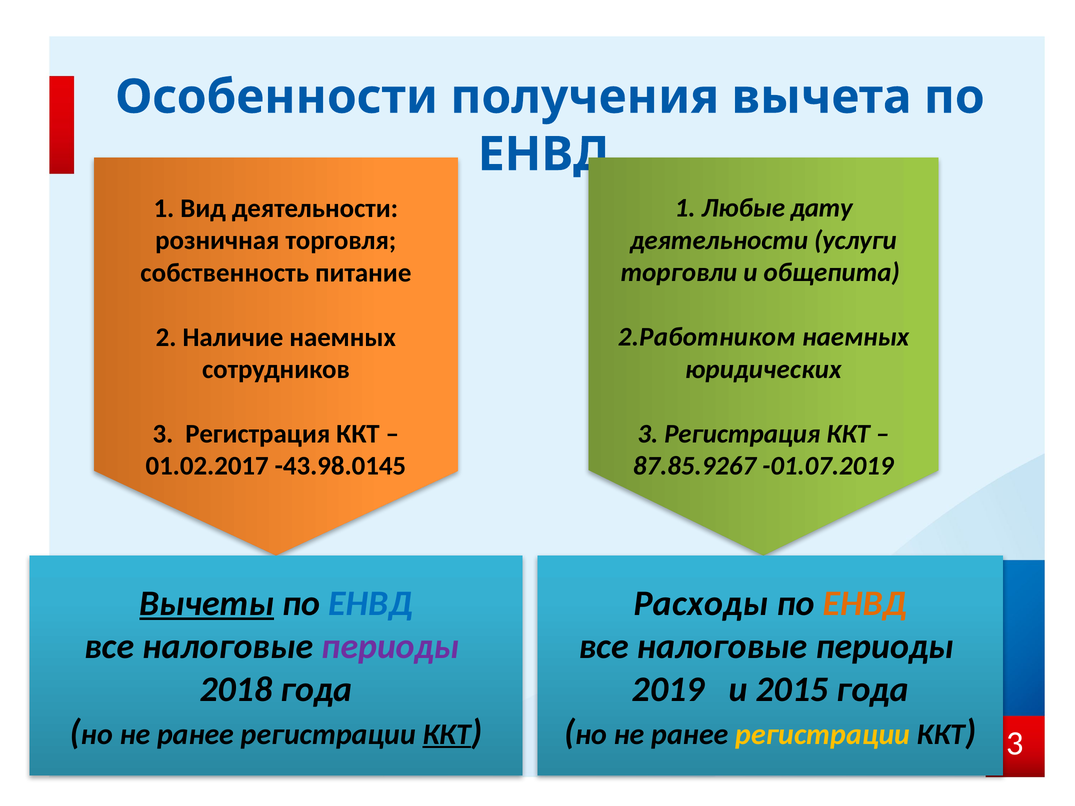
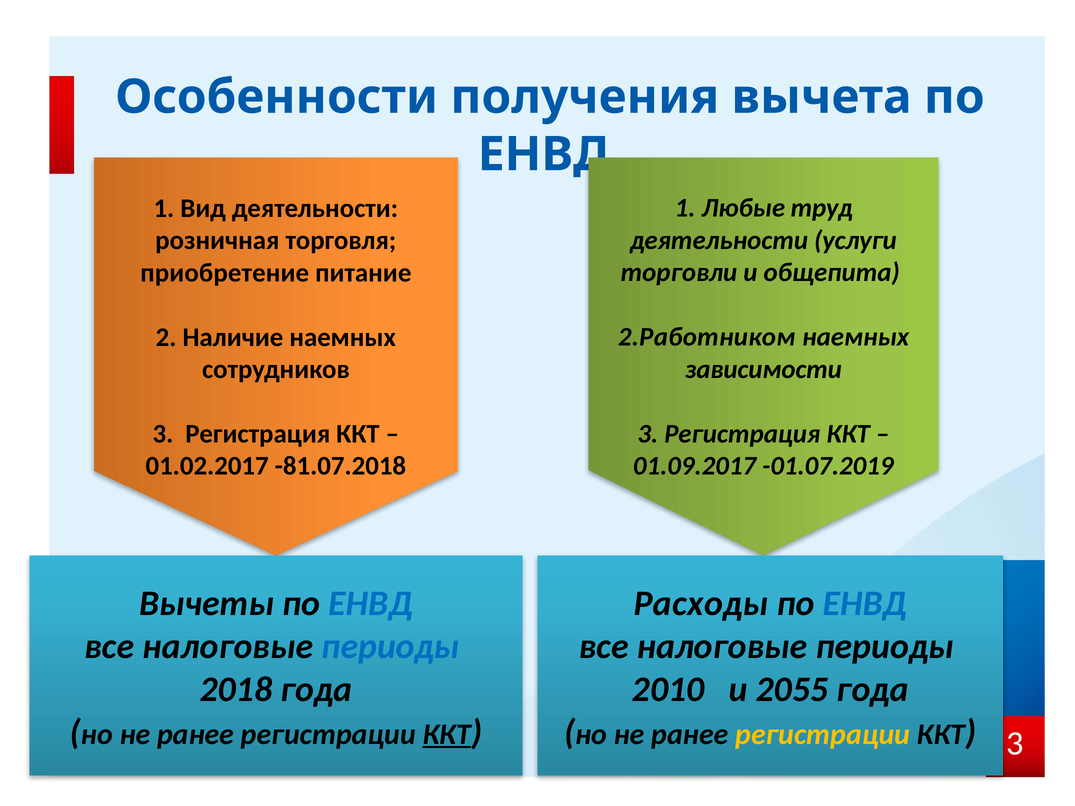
дату: дату -> труд
собственность: собственность -> приобретение
юридических: юридических -> зависимости
87.85.9267: 87.85.9267 -> 01.09.2017
-43.98.0145: -43.98.0145 -> -81.07.2018
Вычеты underline: present -> none
ЕНВД at (865, 604) colour: orange -> blue
периоды at (390, 647) colour: purple -> blue
2019: 2019 -> 2010
2015: 2015 -> 2055
